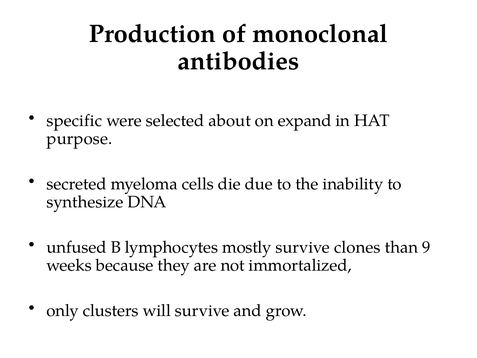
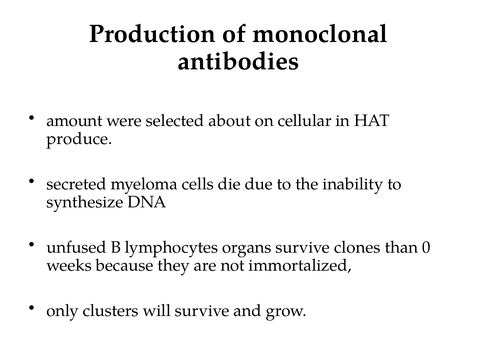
specific: specific -> amount
expand: expand -> cellular
purpose: purpose -> produce
mostly: mostly -> organs
9: 9 -> 0
